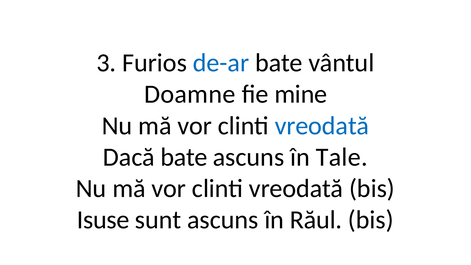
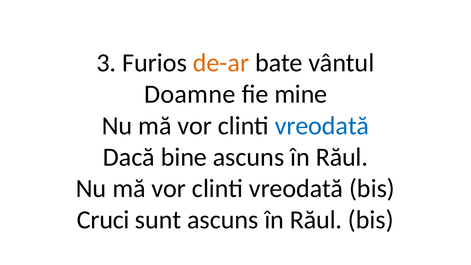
de-ar colour: blue -> orange
Dacă bate: bate -> bine
Tale at (342, 157): Tale -> Răul
Isuse: Isuse -> Cruci
